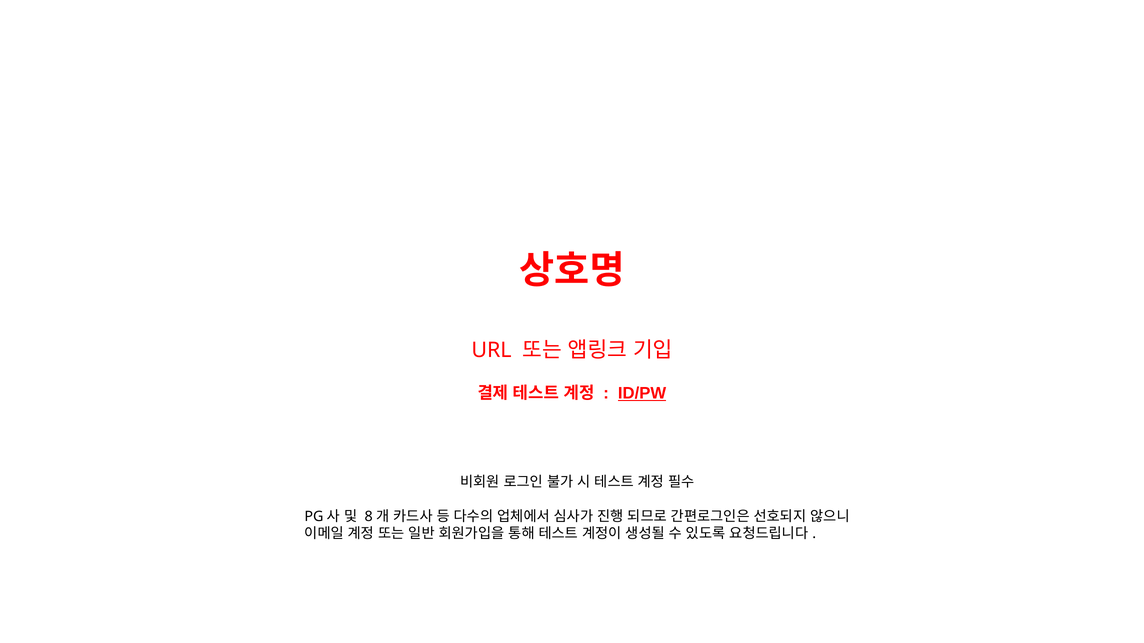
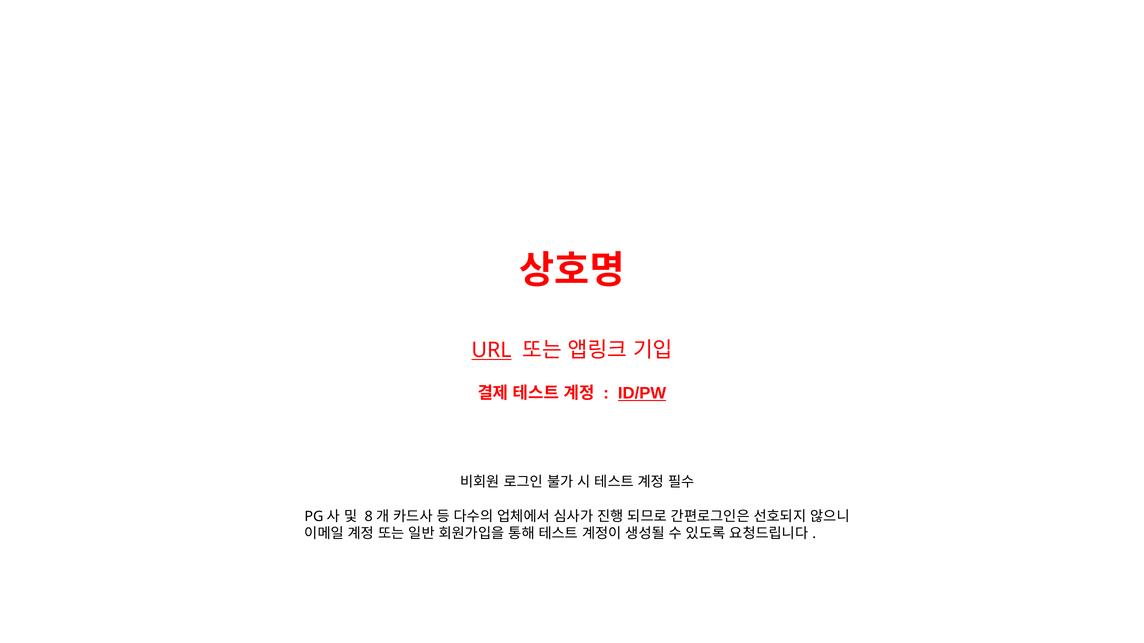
URL underline: none -> present
